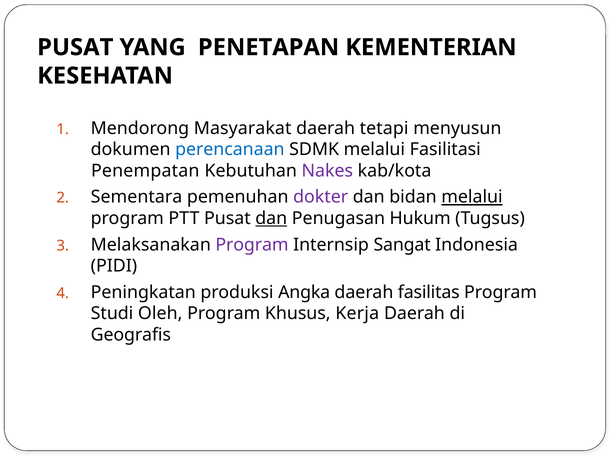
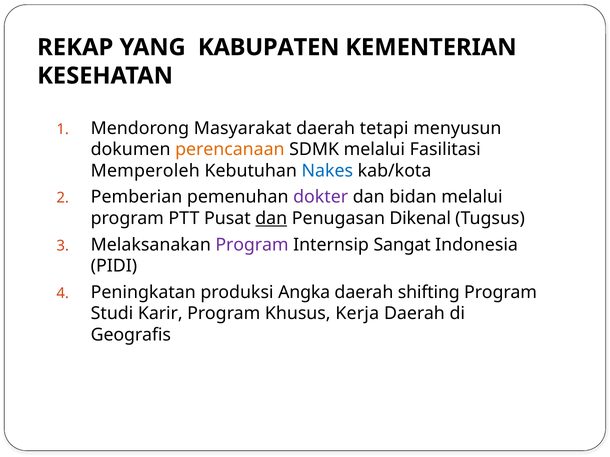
PUSAT at (75, 47): PUSAT -> REKAP
PENETAPAN: PENETAPAN -> KABUPATEN
perencanaan colour: blue -> orange
Penempatan: Penempatan -> Memperoleh
Nakes colour: purple -> blue
Sementara: Sementara -> Pemberian
melalui at (472, 197) underline: present -> none
Hukum: Hukum -> Dikenal
fasilitas: fasilitas -> shifting
Oleh: Oleh -> Karir
